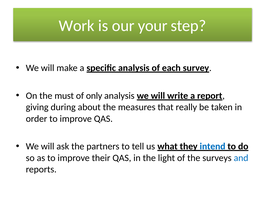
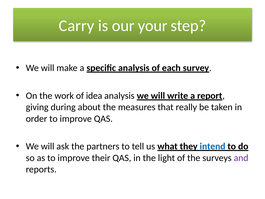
Work: Work -> Carry
must: must -> work
only: only -> idea
and colour: blue -> purple
